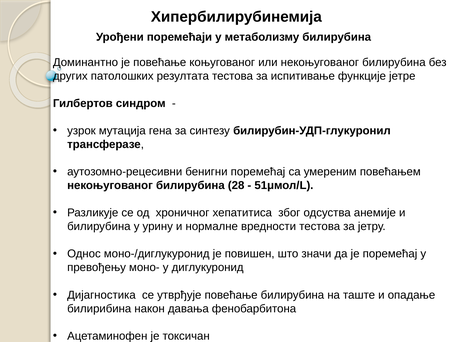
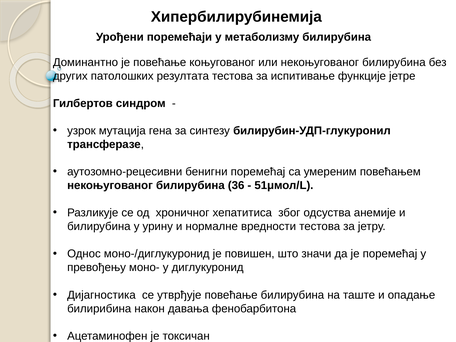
28: 28 -> 36
